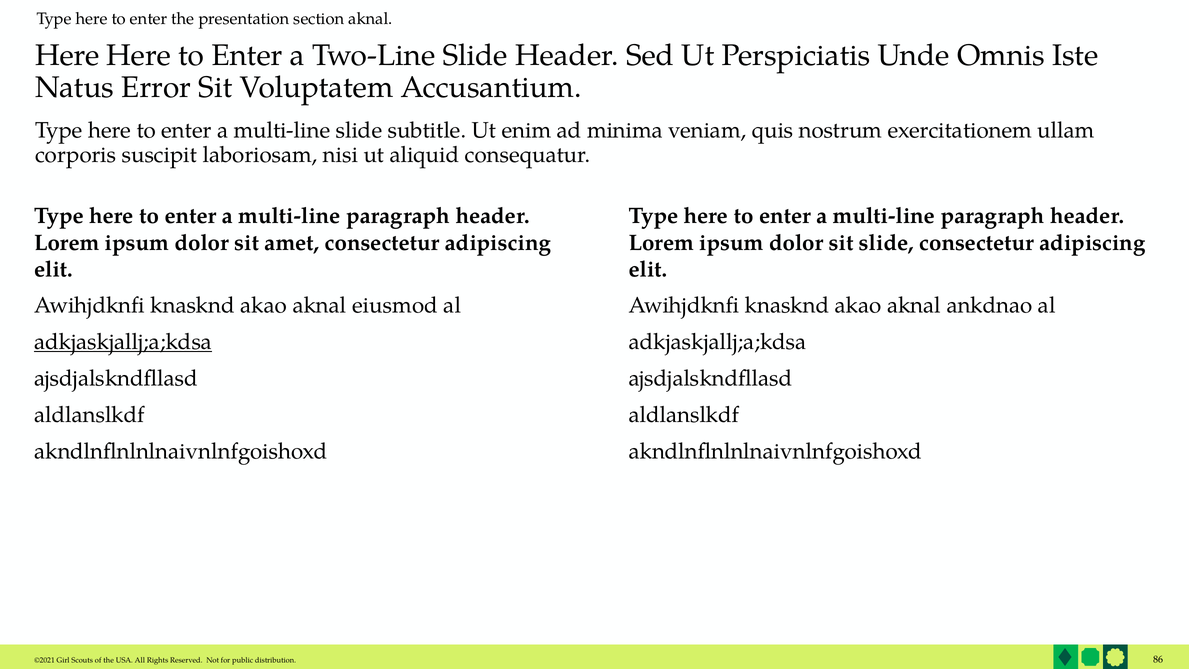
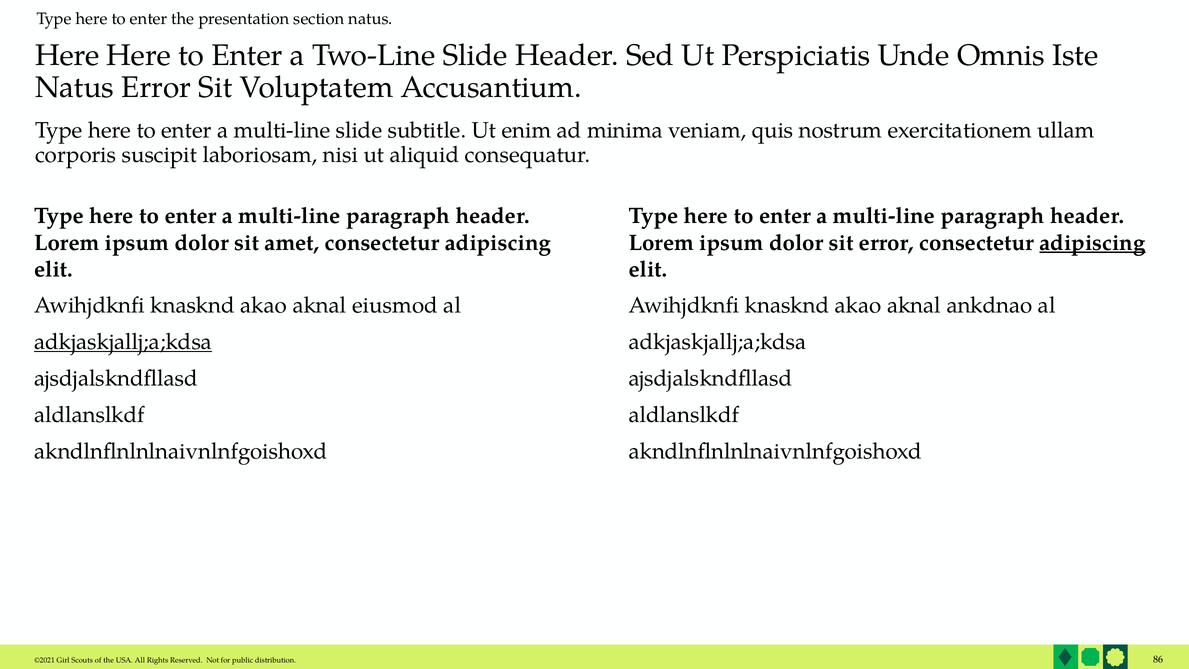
section aknal: aknal -> natus
sit slide: slide -> error
adipiscing at (1092, 243) underline: none -> present
